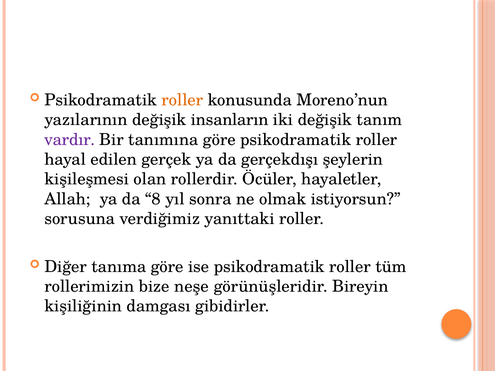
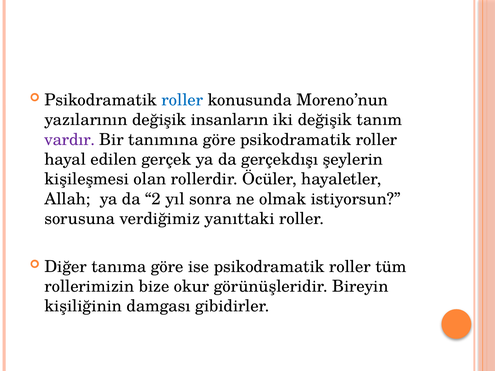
roller at (182, 100) colour: orange -> blue
8: 8 -> 2
neşe: neşe -> okur
